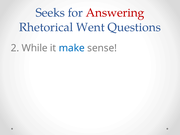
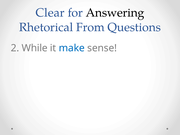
Seeks: Seeks -> Clear
Answering colour: red -> black
Went: Went -> From
